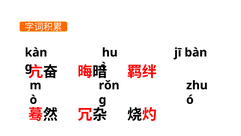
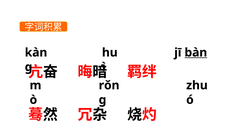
bàn underline: none -> present
